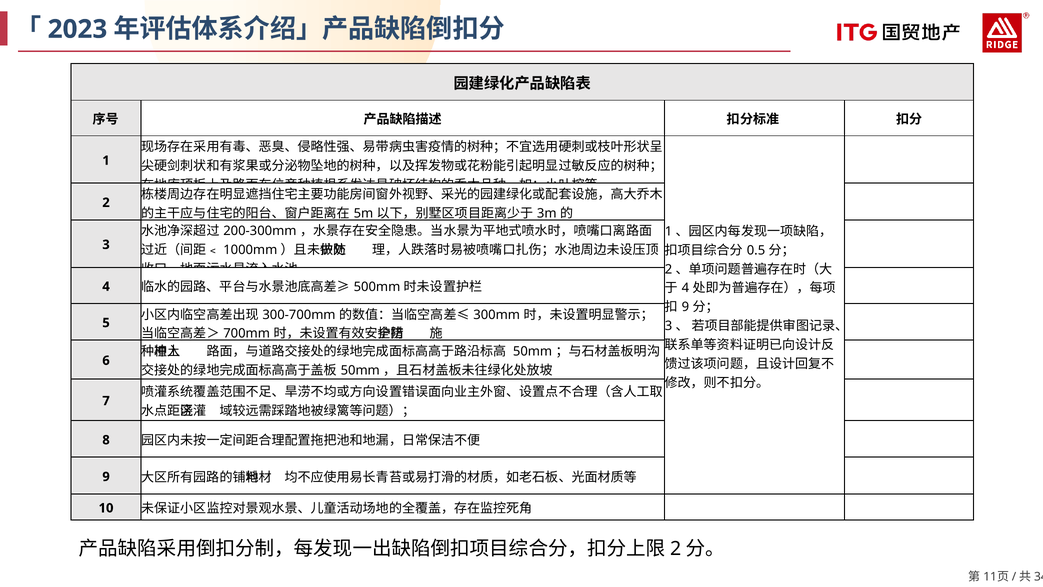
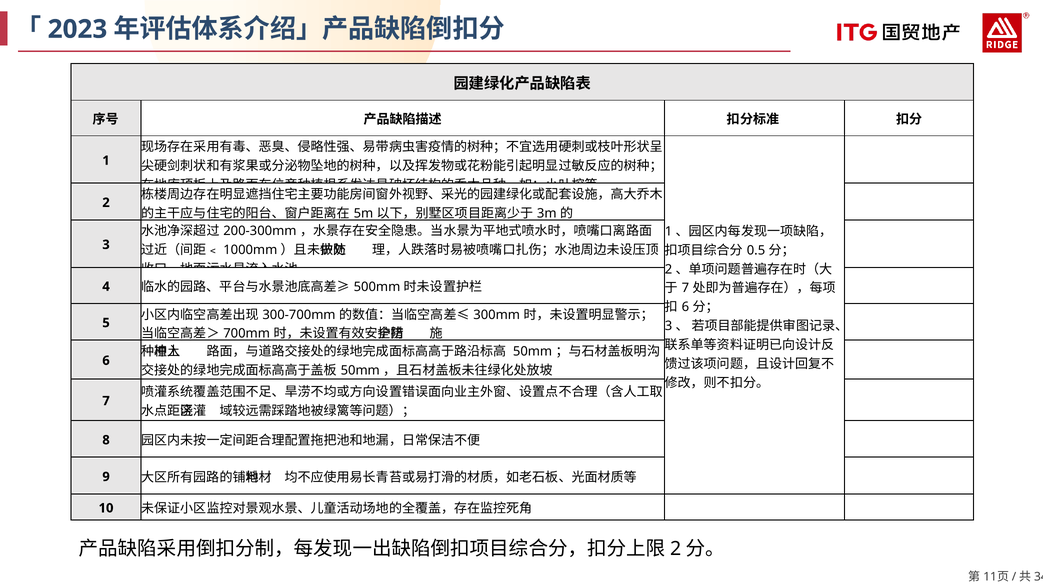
4 at (685, 288): 4 -> 7
9 at (685, 307): 9 -> 6
